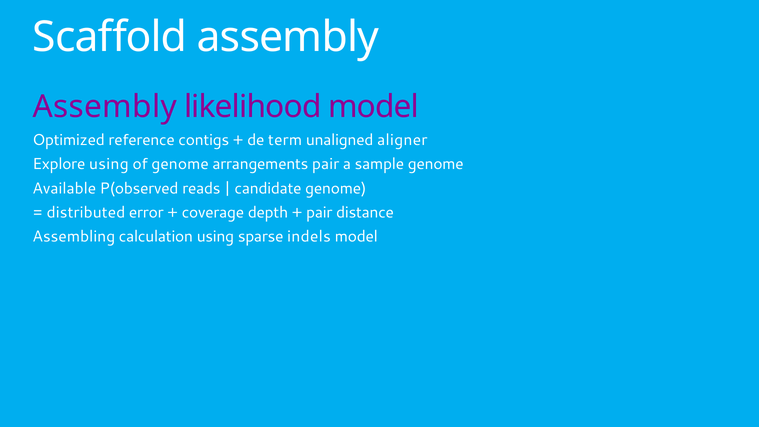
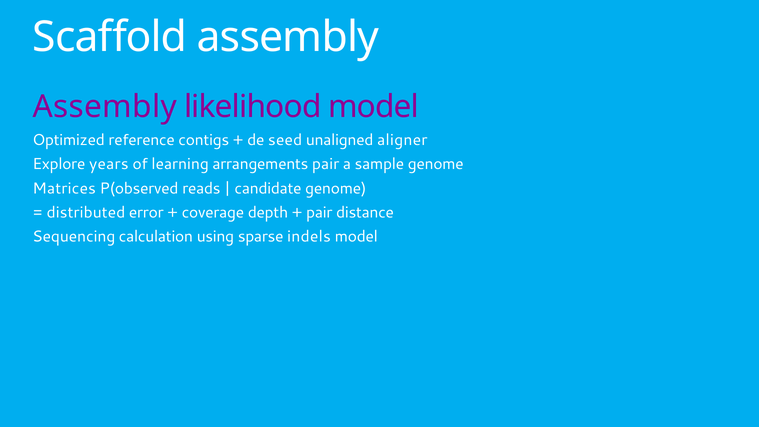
term: term -> seed
Explore using: using -> years
of genome: genome -> learning
Available: Available -> Matrices
Assembling: Assembling -> Sequencing
